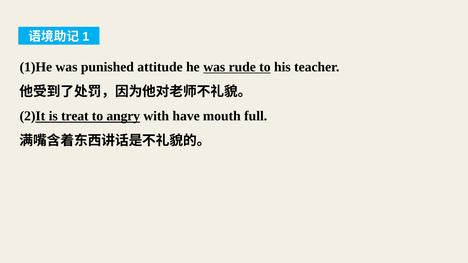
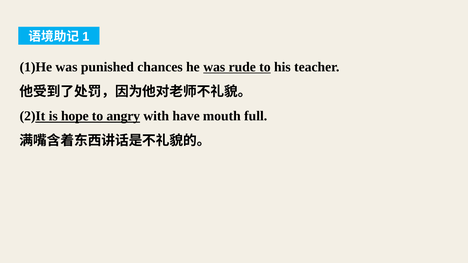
attitude: attitude -> chances
treat: treat -> hope
